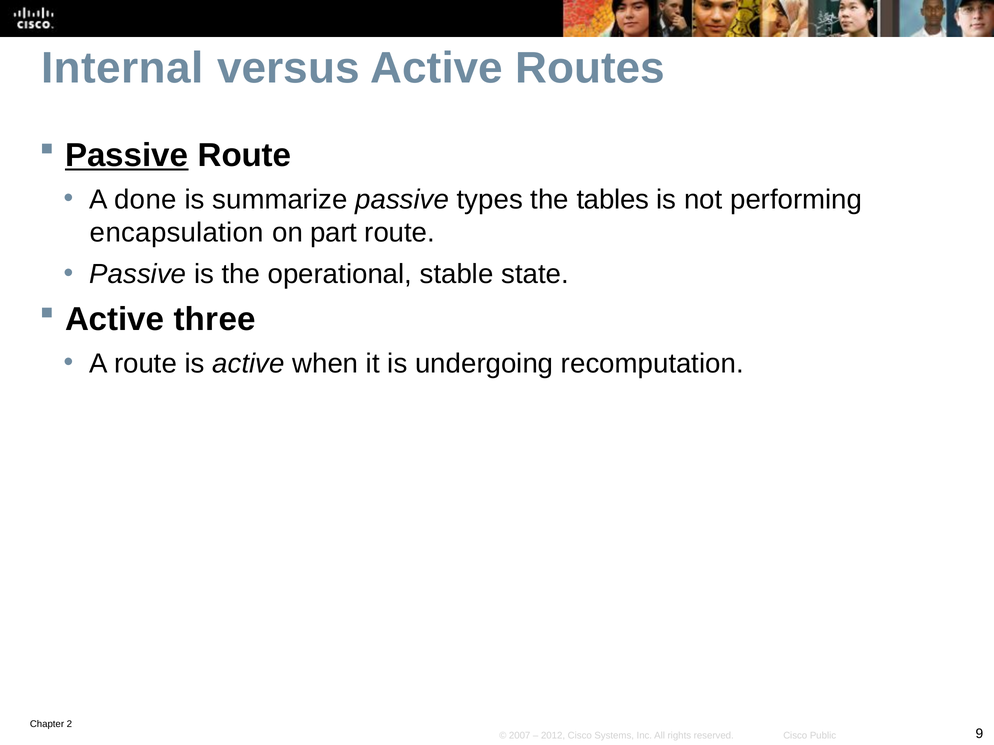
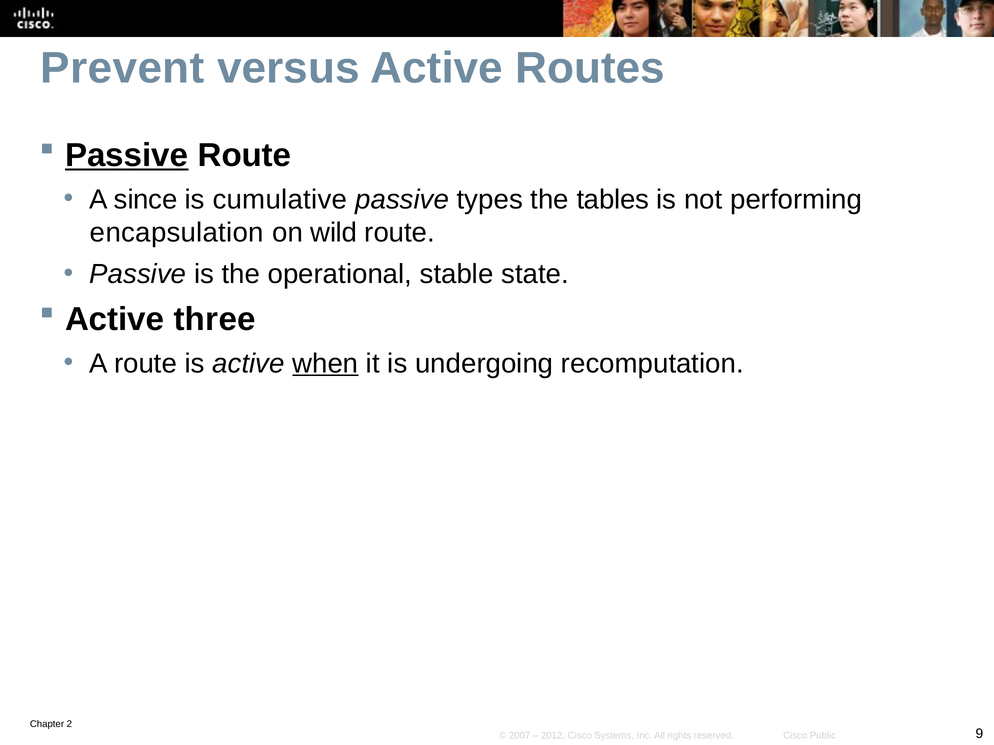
Internal: Internal -> Prevent
done: done -> since
summarize: summarize -> cumulative
part: part -> wild
when underline: none -> present
